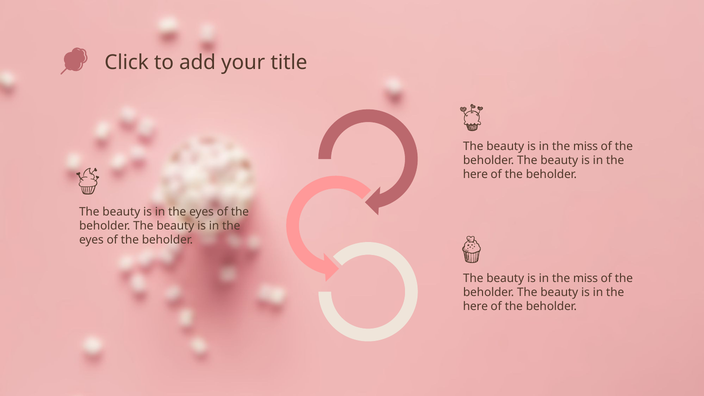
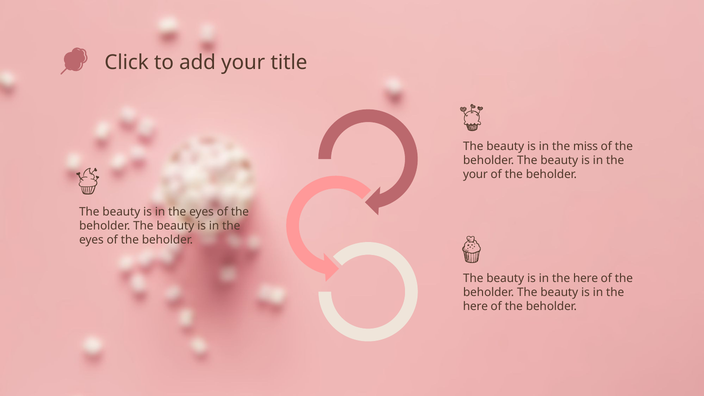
here at (475, 174): here -> your
miss at (586, 278): miss -> here
